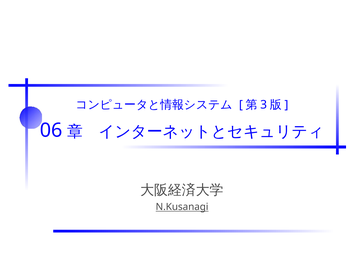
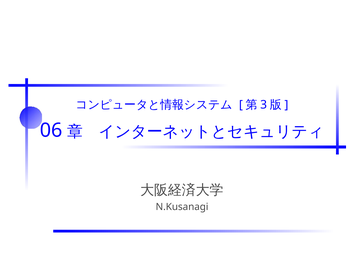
N.Kusanagi underline: present -> none
